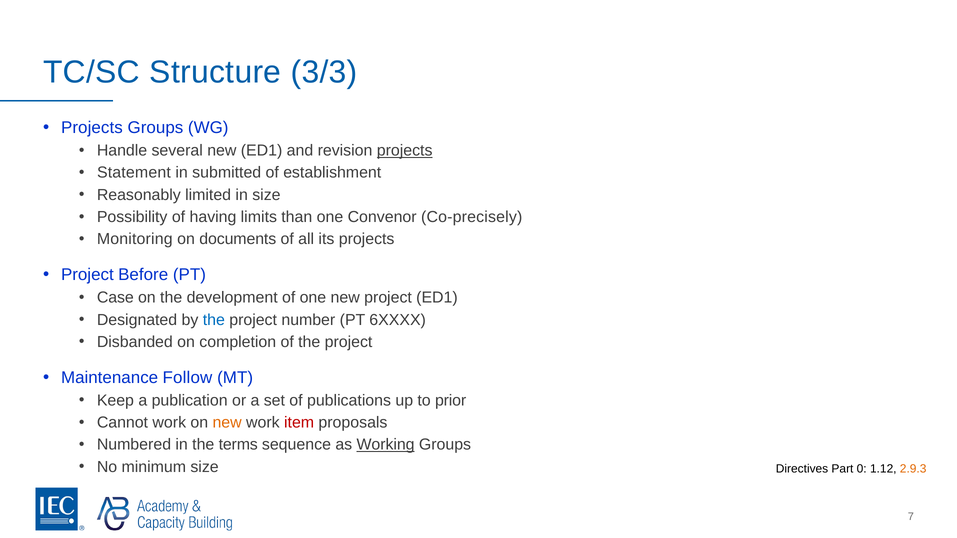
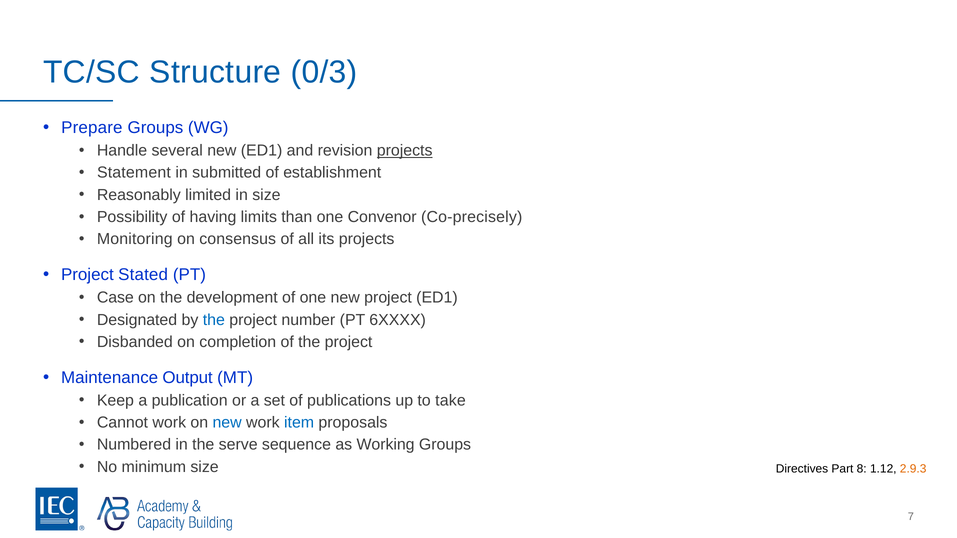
3/3: 3/3 -> 0/3
Projects at (92, 128): Projects -> Prepare
documents: documents -> consensus
Before: Before -> Stated
Follow: Follow -> Output
prior: prior -> take
new at (227, 423) colour: orange -> blue
item colour: red -> blue
terms: terms -> serve
Working underline: present -> none
0: 0 -> 8
